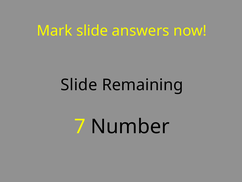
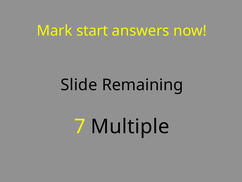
Mark slide: slide -> start
Number: Number -> Multiple
